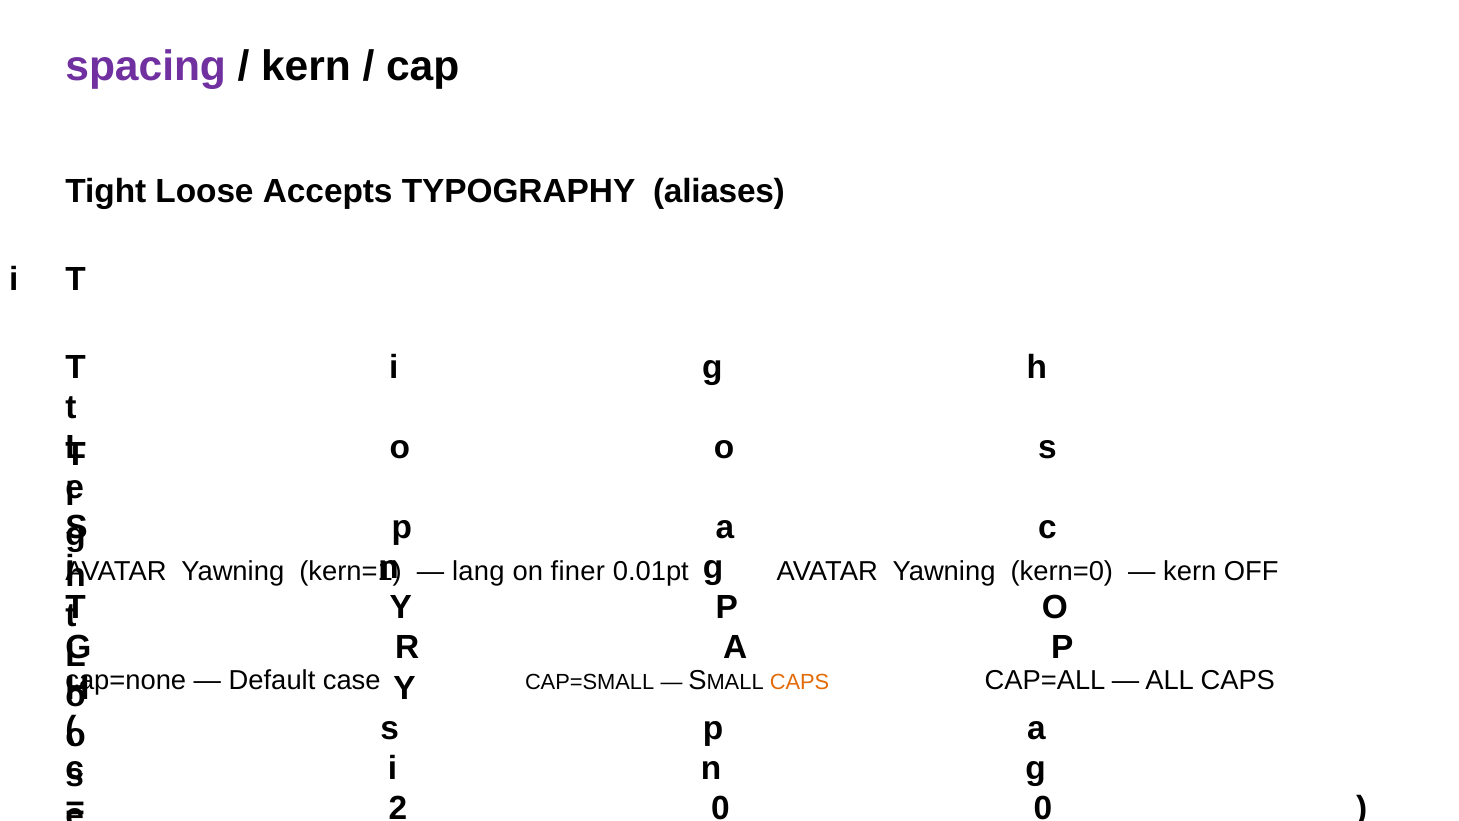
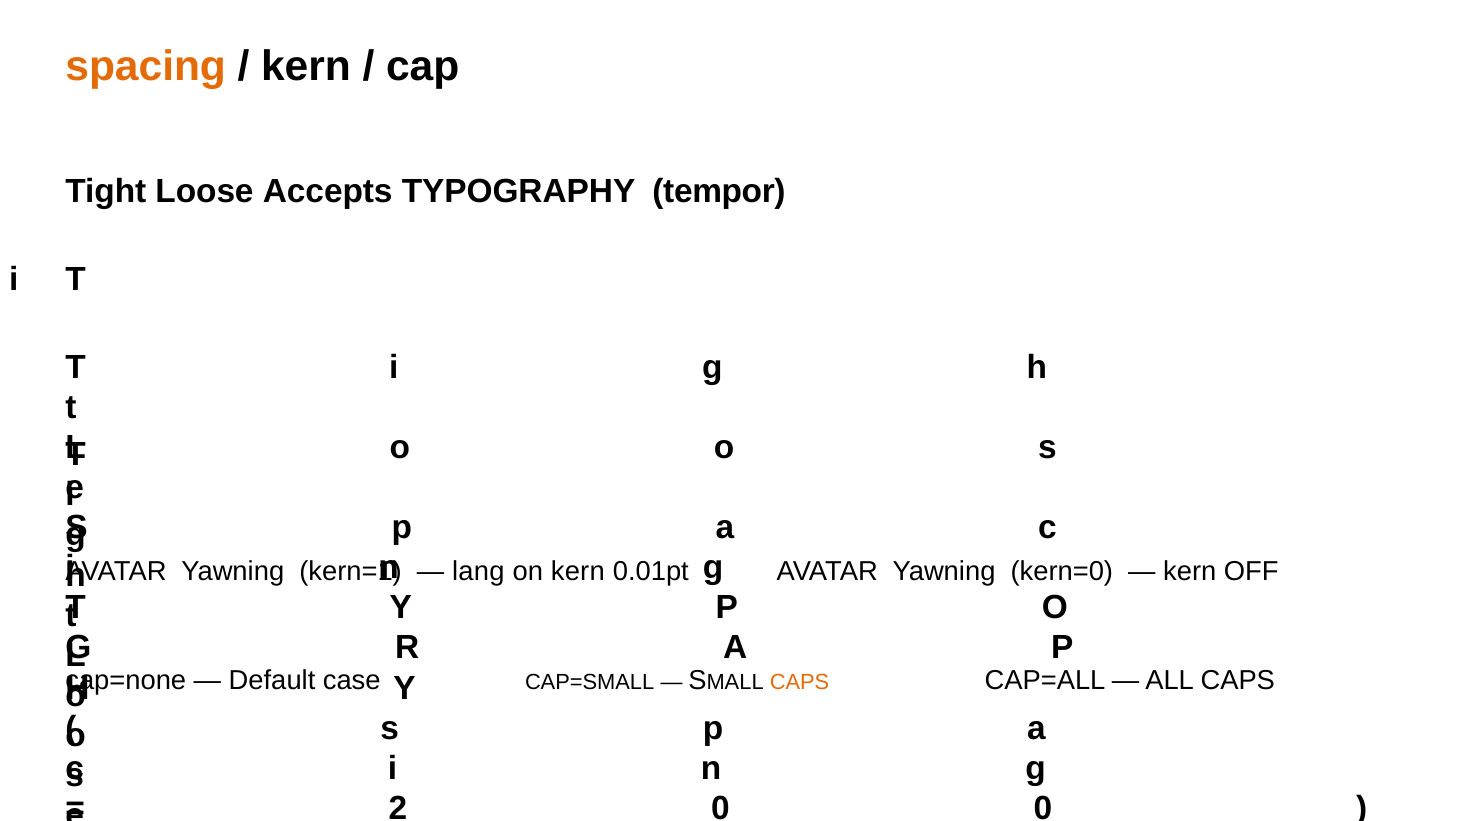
spacing colour: purple -> orange
aliases: aliases -> tempor
on finer: finer -> kern
